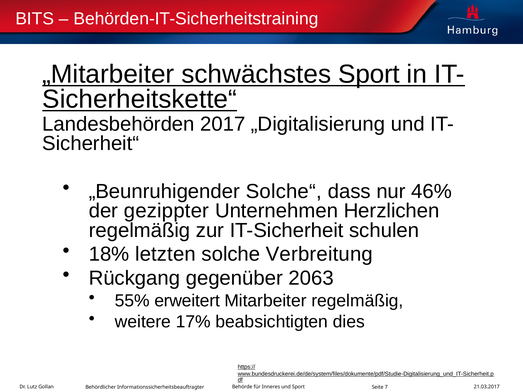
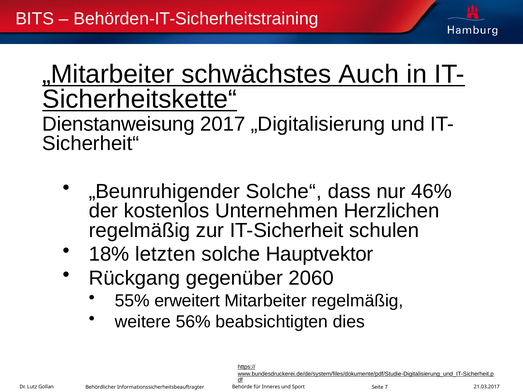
schwächstes Sport: Sport -> Auch
Landesbehörden: Landesbehörden -> Dienstanweisung
gezippter: gezippter -> kostenlos
Verbreitung: Verbreitung -> Hauptvektor
2063: 2063 -> 2060
17%: 17% -> 56%
